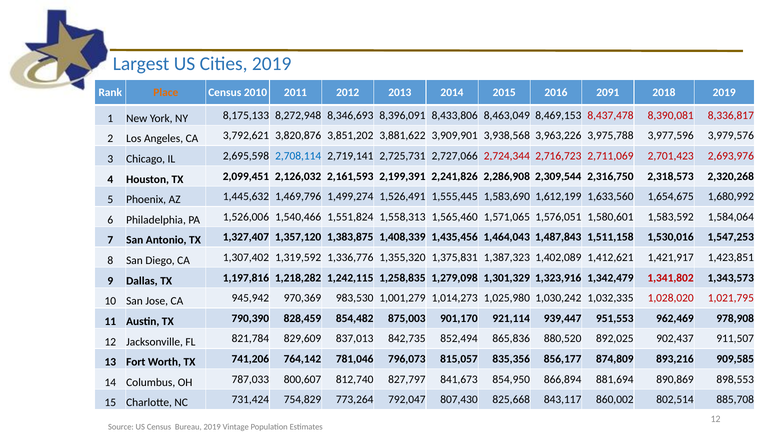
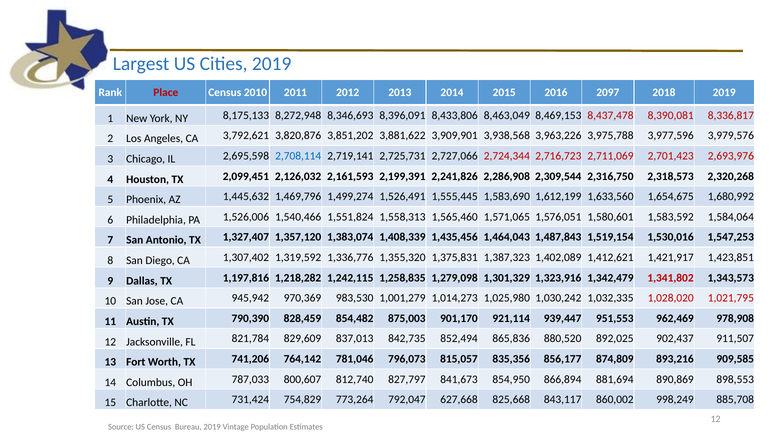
Place colour: orange -> red
2091: 2091 -> 2097
1,383,875: 1,383,875 -> 1,383,074
1,511,158: 1,511,158 -> 1,519,154
807,430: 807,430 -> 627,668
802,514: 802,514 -> 998,249
